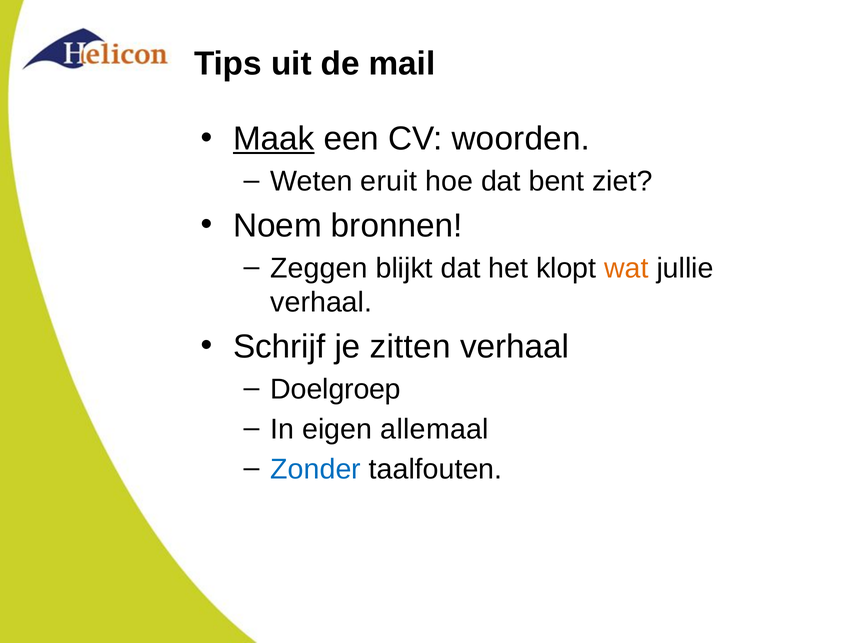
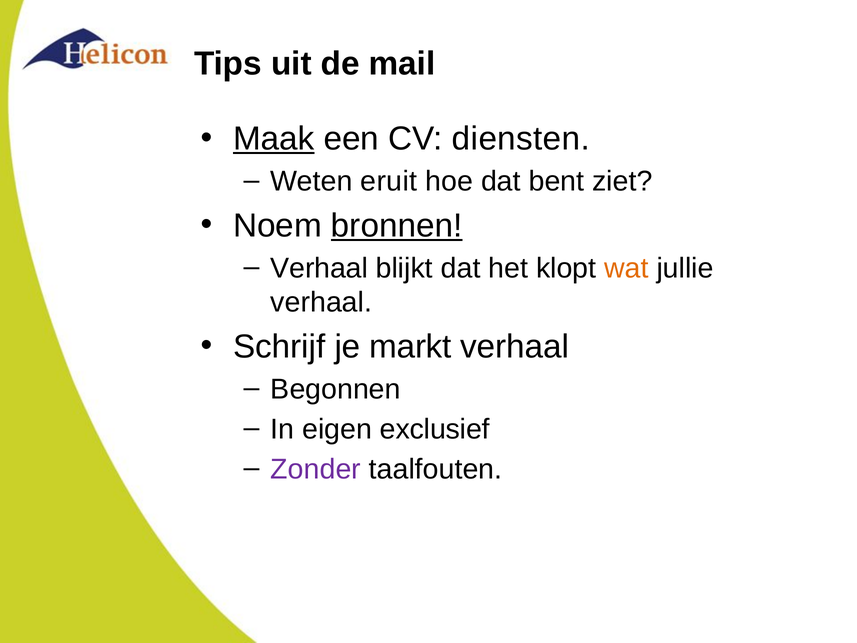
woorden: woorden -> diensten
bronnen underline: none -> present
Zeggen at (319, 268): Zeggen -> Verhaal
zitten: zitten -> markt
Doelgroep: Doelgroep -> Begonnen
allemaal: allemaal -> exclusief
Zonder colour: blue -> purple
